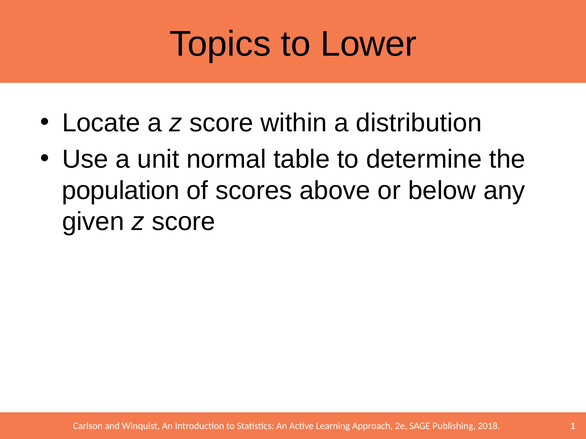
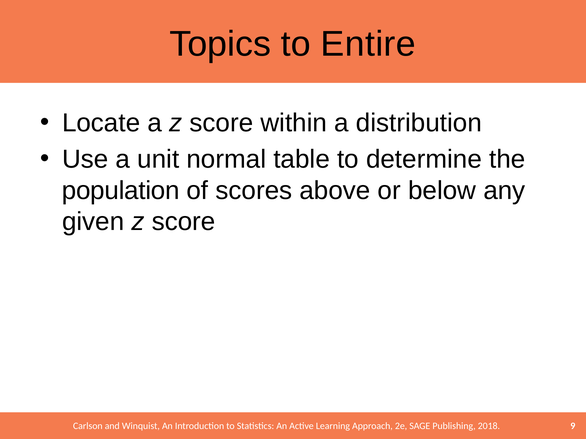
Lower: Lower -> Entire
1: 1 -> 9
